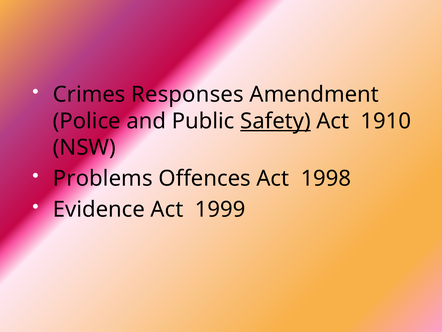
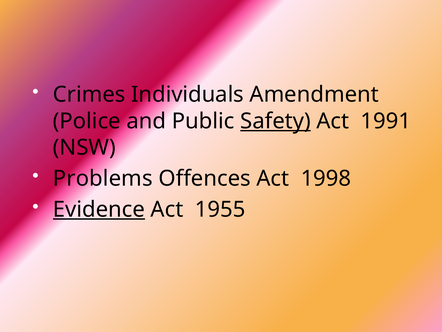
Responses: Responses -> Individuals
1910: 1910 -> 1991
Evidence underline: none -> present
1999: 1999 -> 1955
